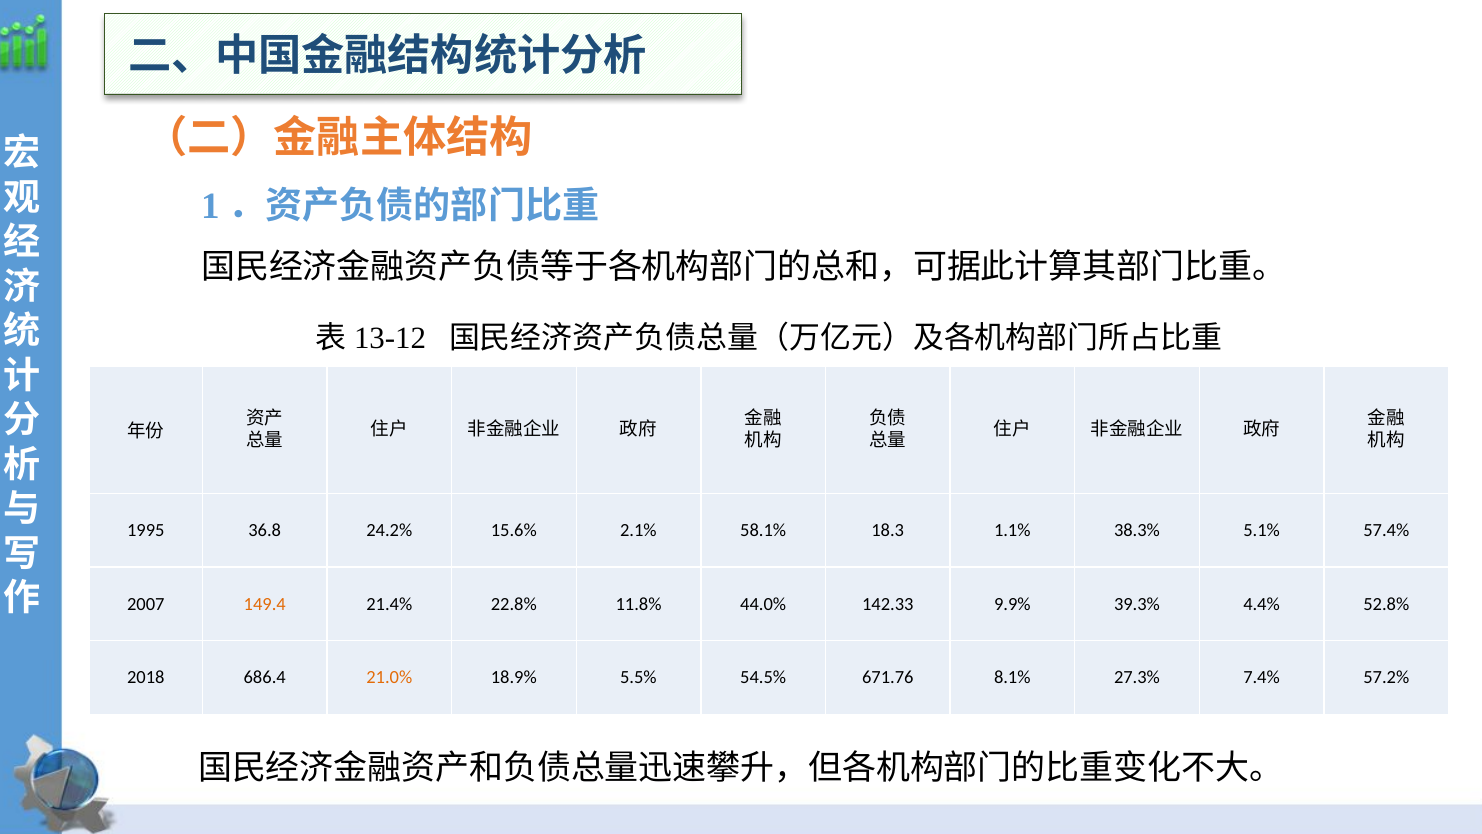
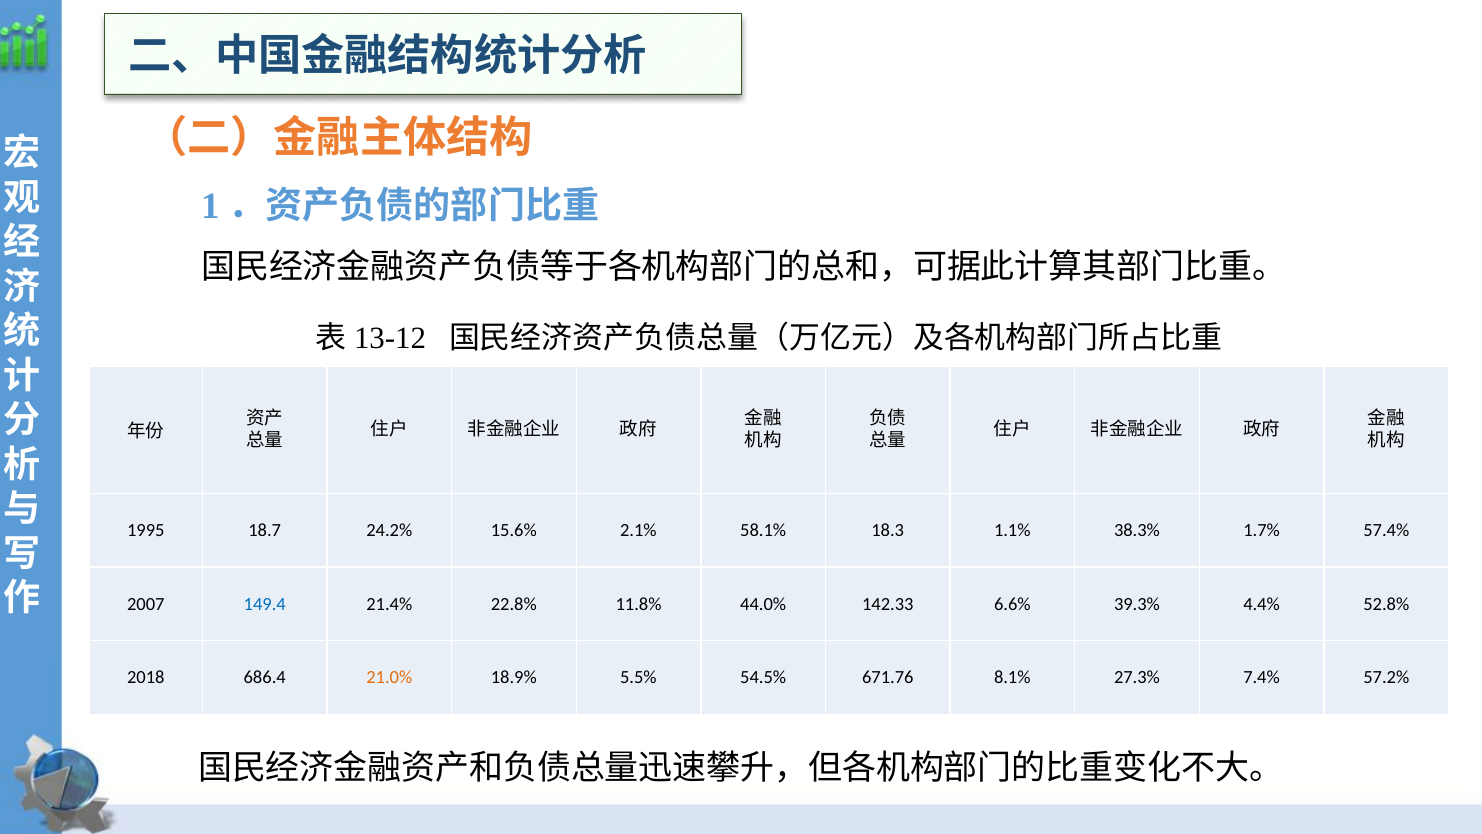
36.8: 36.8 -> 18.7
5.1%: 5.1% -> 1.7%
149.4 colour: orange -> blue
9.9%: 9.9% -> 6.6%
